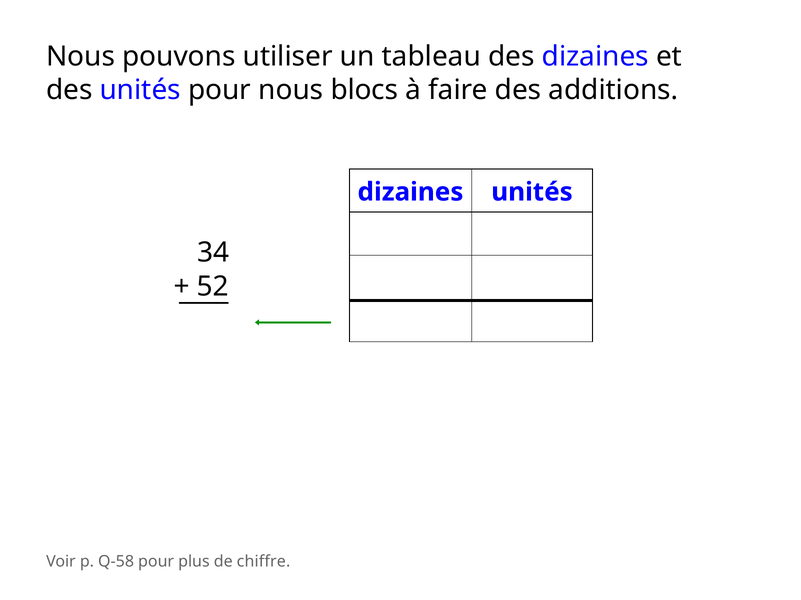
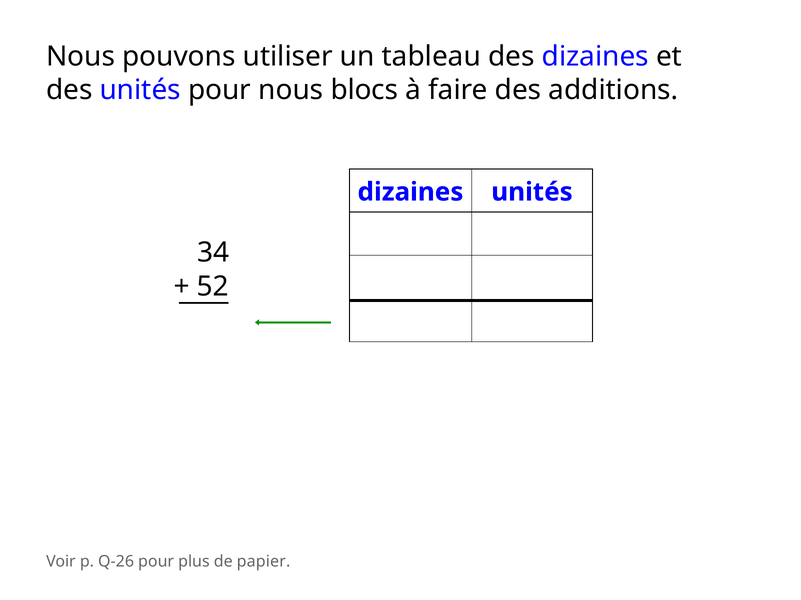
Q-58: Q-58 -> Q-26
chiffre: chiffre -> papier
